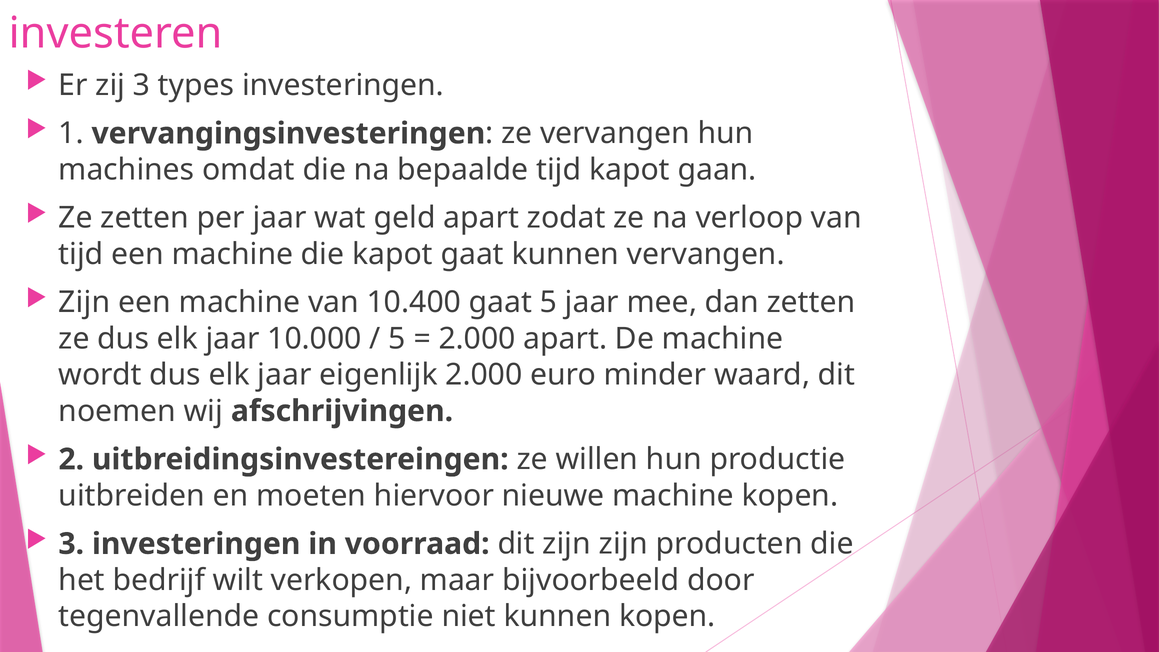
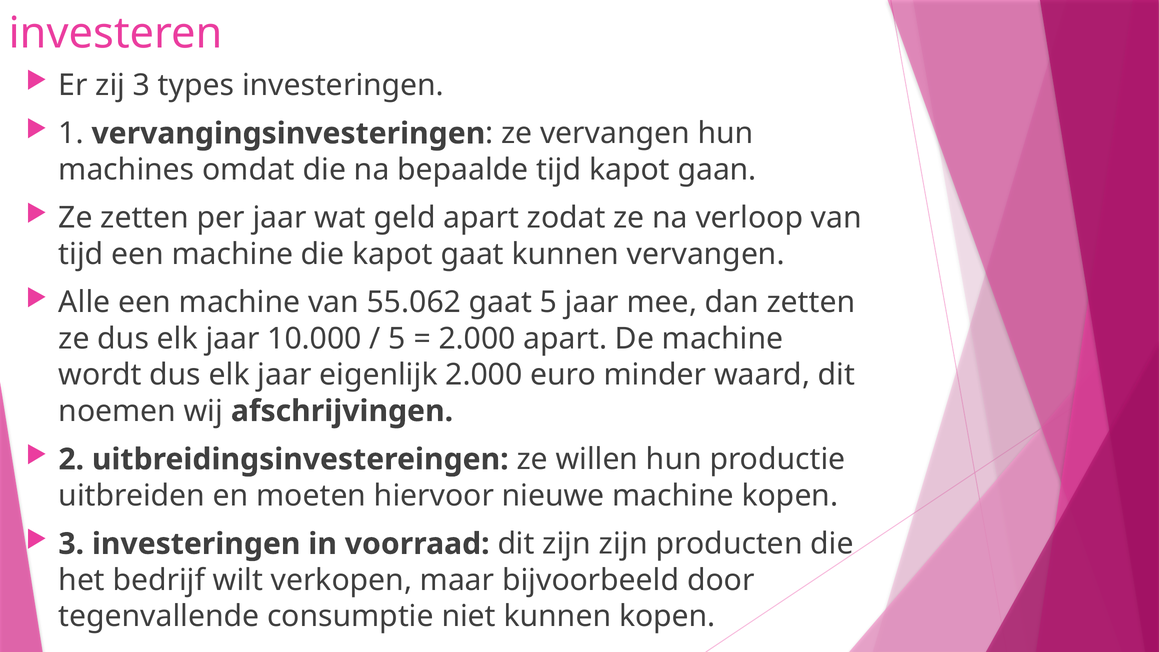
Zijn at (84, 302): Zijn -> Alle
10.400: 10.400 -> 55.062
